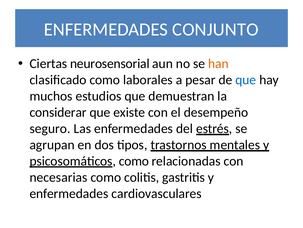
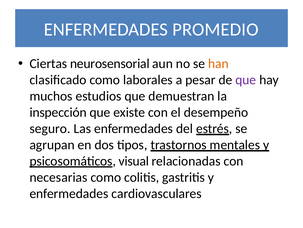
CONJUNTO: CONJUNTO -> PROMEDIO
que at (246, 80) colour: blue -> purple
considerar: considerar -> inspección
psicosomáticos como: como -> visual
